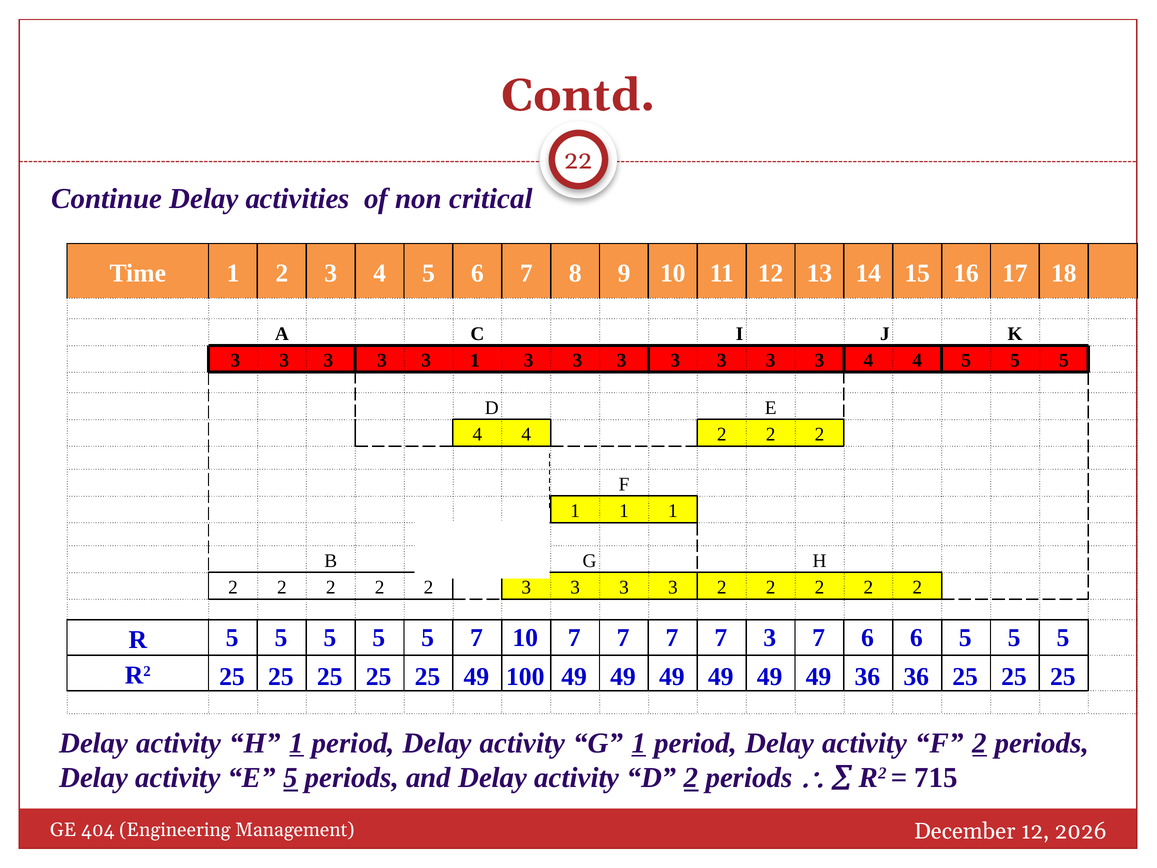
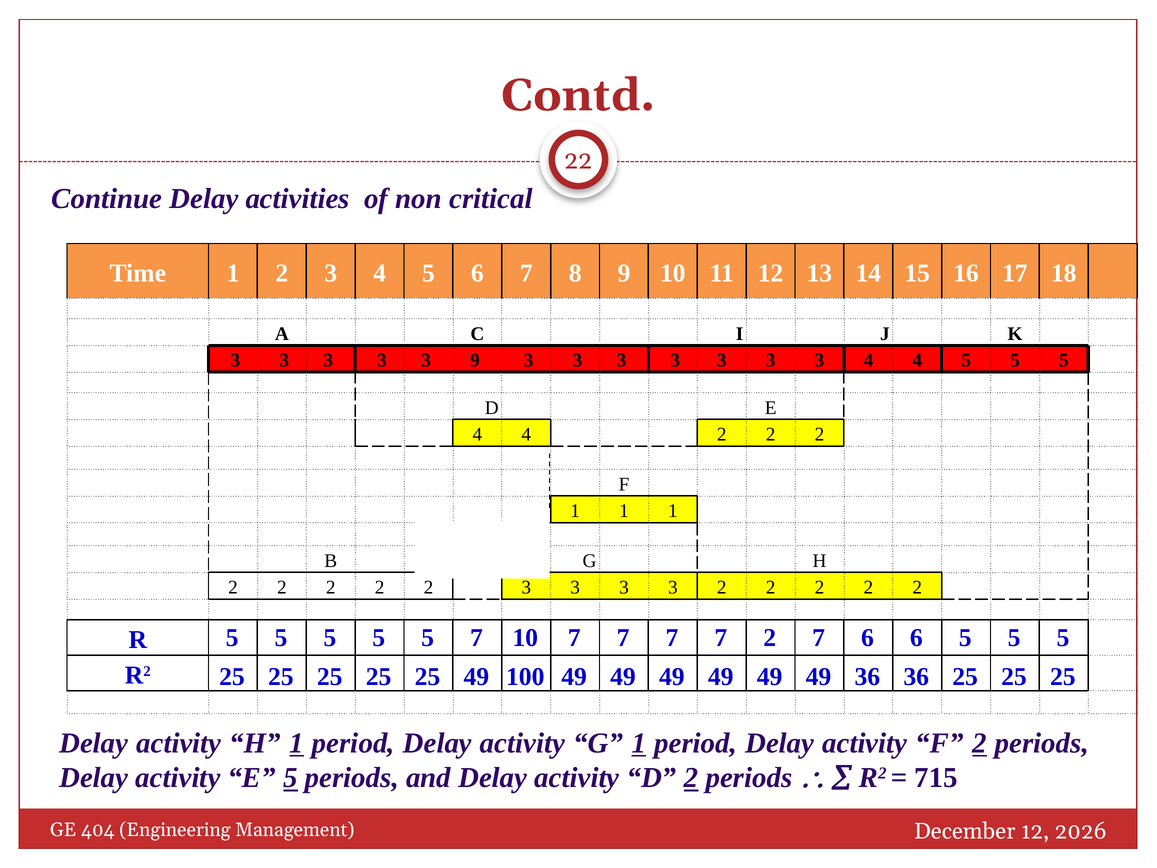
3 1: 1 -> 9
7 3: 3 -> 2
